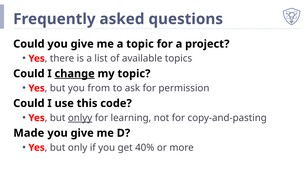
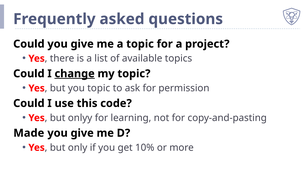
you from: from -> topic
onlyy underline: present -> none
40%: 40% -> 10%
